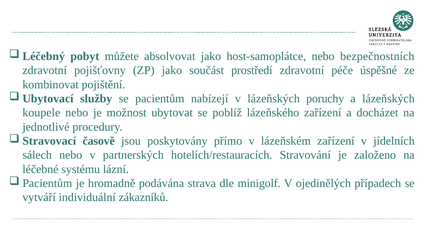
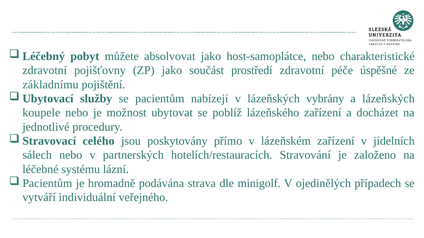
bezpečnostních: bezpečnostních -> charakteristické
kombinovat: kombinovat -> základnímu
poruchy: poruchy -> vybrány
časově: časově -> celého
zákazníků: zákazníků -> veřejného
